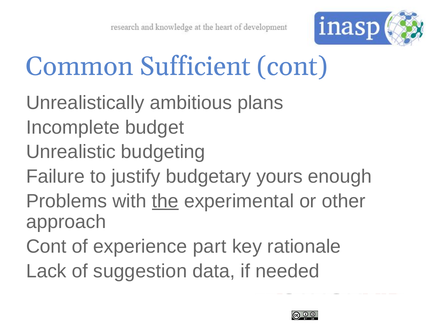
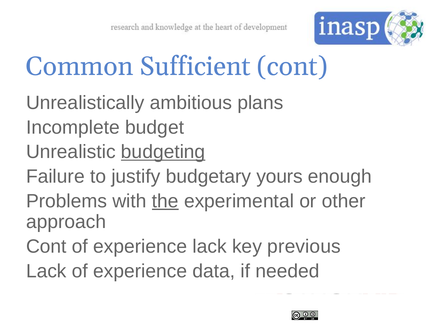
budgeting underline: none -> present
experience part: part -> lack
rationale: rationale -> previous
Lack of suggestion: suggestion -> experience
